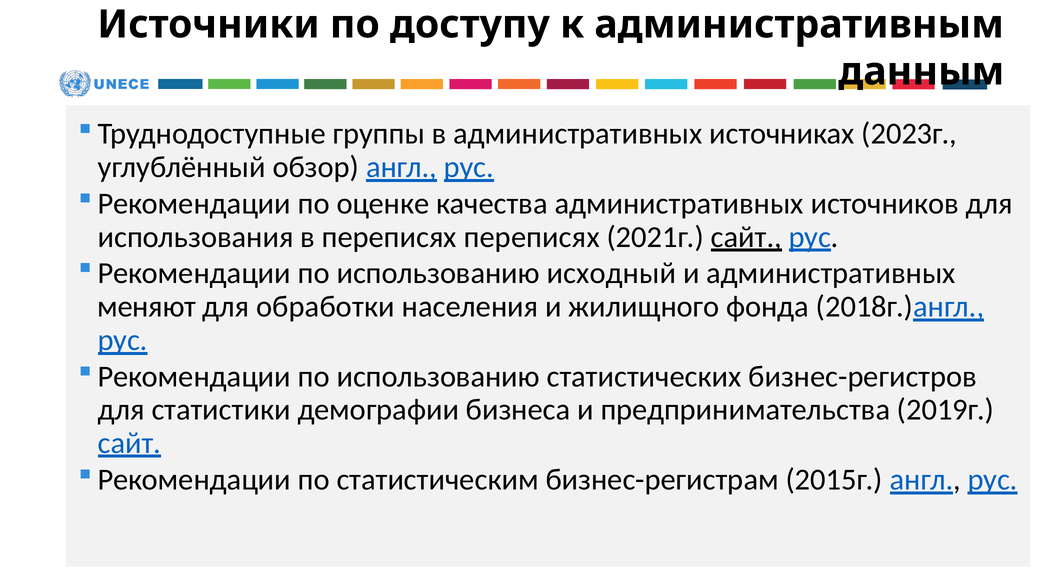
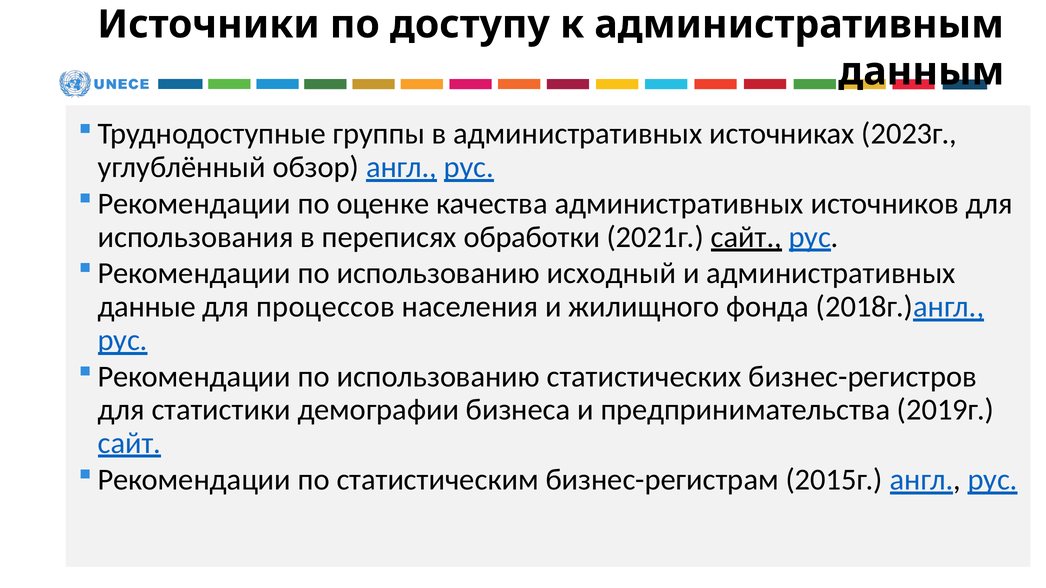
переписях переписях: переписях -> обработки
меняют: меняют -> данные
обработки: обработки -> процессов
